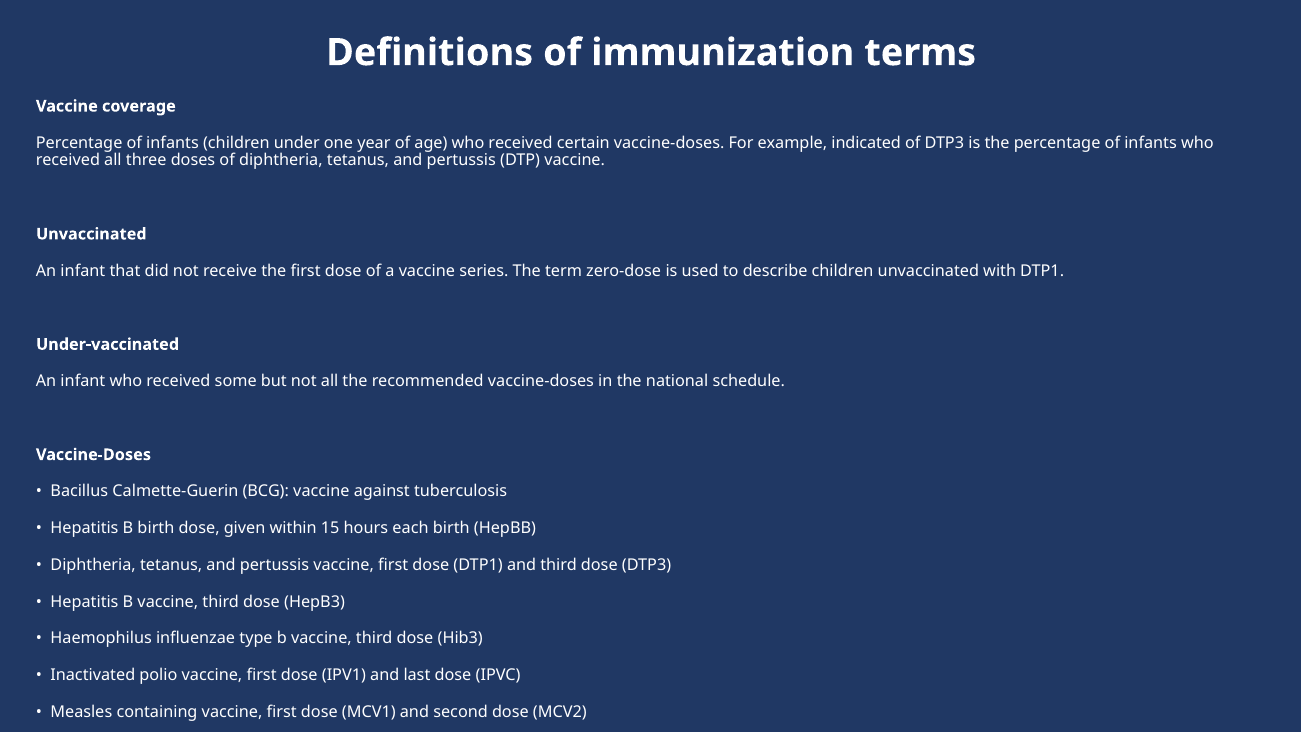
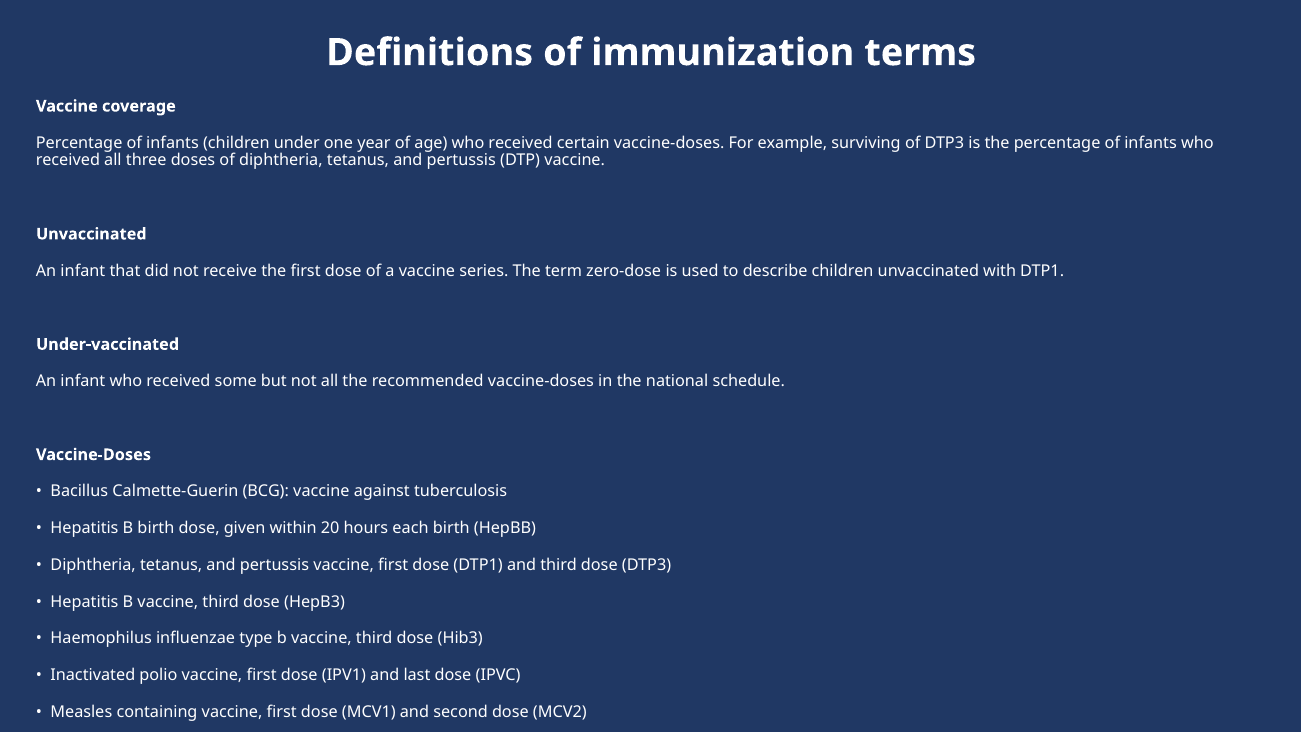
indicated: indicated -> surviving
15: 15 -> 20
